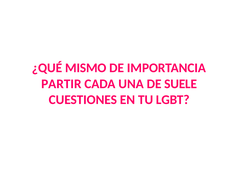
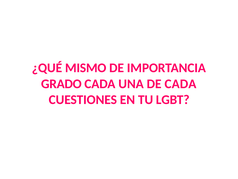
PARTIR: PARTIR -> GRADO
DE SUELE: SUELE -> CADA
